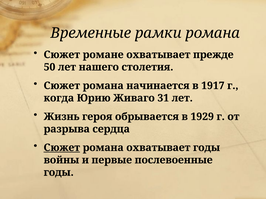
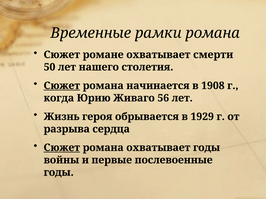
прежде: прежде -> смерти
Сюжет at (62, 86) underline: none -> present
1917: 1917 -> 1908
31: 31 -> 56
